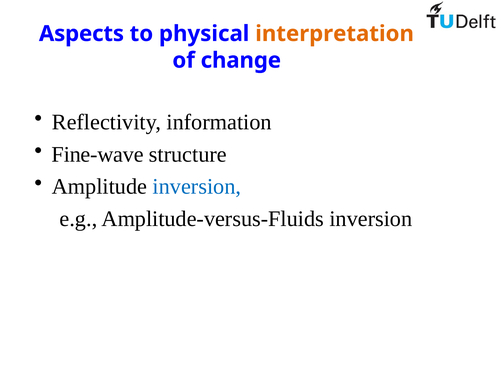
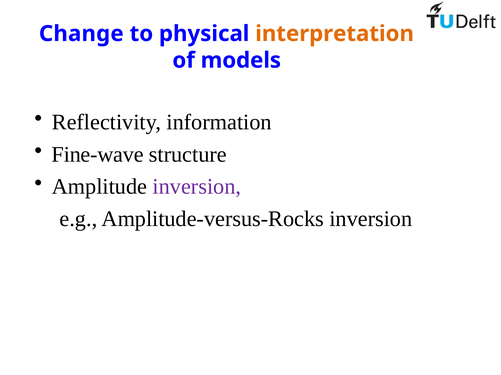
Aspects: Aspects -> Change
change: change -> models
inversion at (197, 187) colour: blue -> purple
Amplitude-versus-Fluids: Amplitude-versus-Fluids -> Amplitude-versus-Rocks
